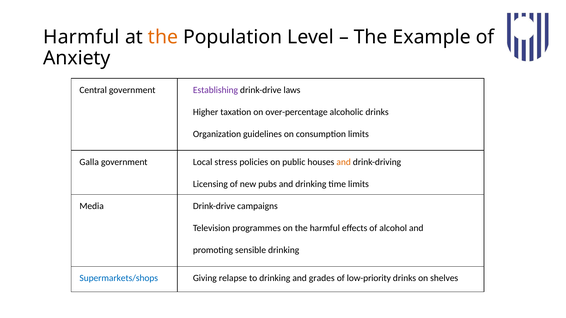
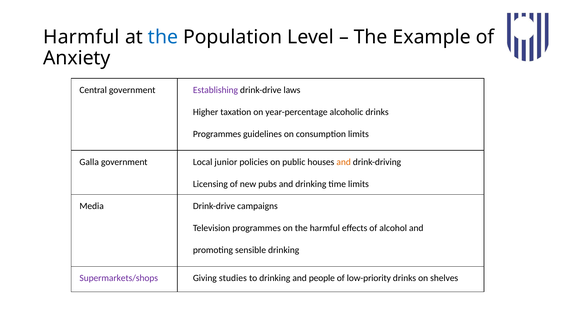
the at (163, 37) colour: orange -> blue
over-percentage: over-percentage -> year-percentage
Organization at (217, 134): Organization -> Programmes
stress: stress -> junior
Supermarkets/shops colour: blue -> purple
relapse: relapse -> studies
grades: grades -> people
